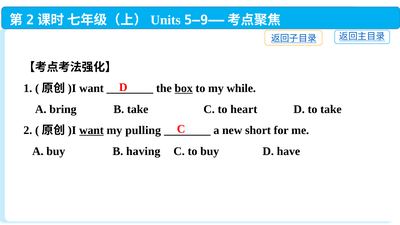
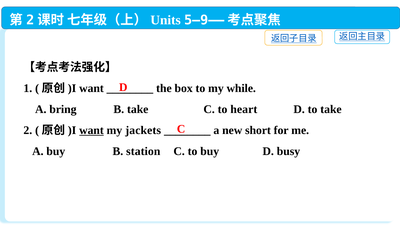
box underline: present -> none
pulling: pulling -> jackets
having: having -> station
have: have -> busy
